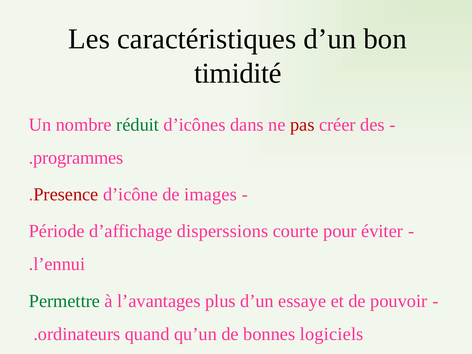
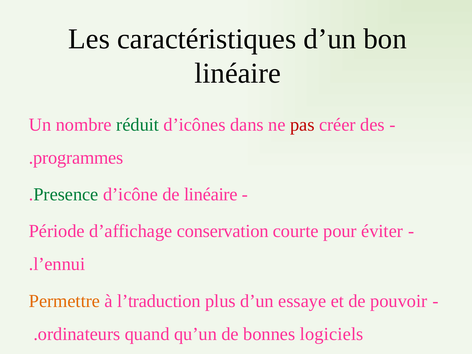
timidité at (238, 73): timidité -> linéaire
Presence colour: red -> green
de images: images -> linéaire
disperssions: disperssions -> conservation
Permettre colour: green -> orange
l’avantages: l’avantages -> l’traduction
